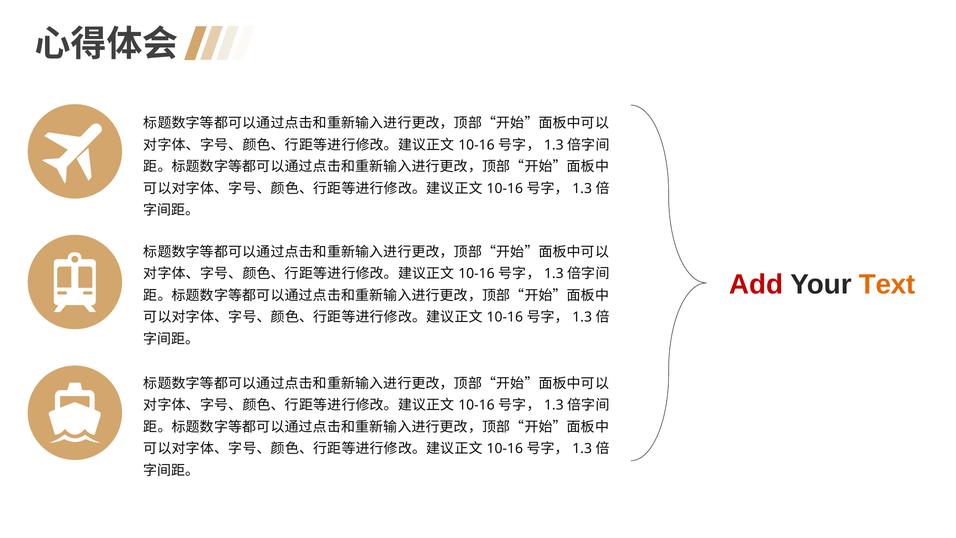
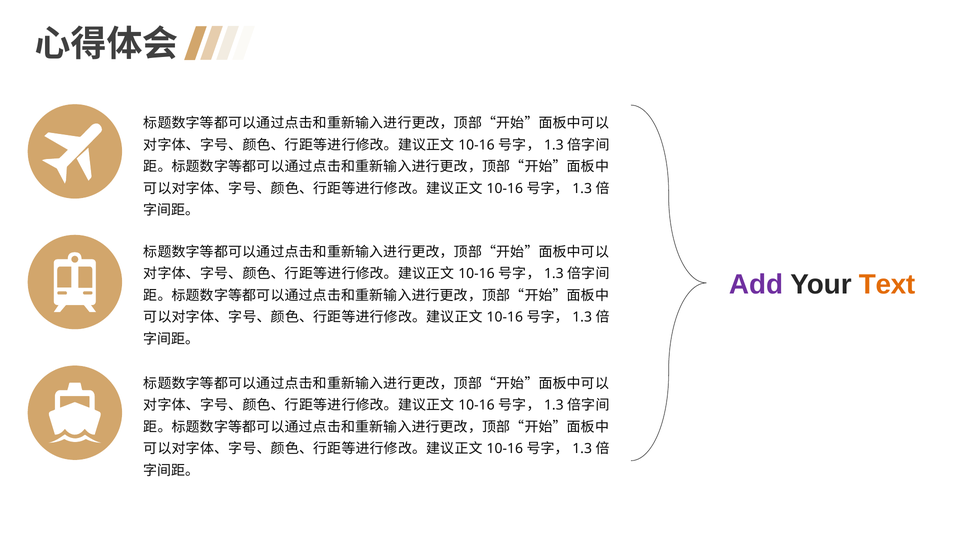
Add colour: red -> purple
